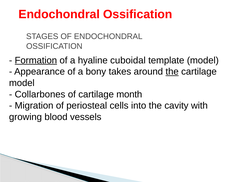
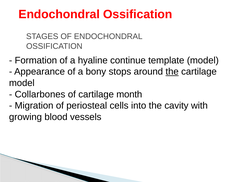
Formation underline: present -> none
cuboidal: cuboidal -> continue
takes: takes -> stops
